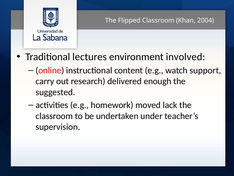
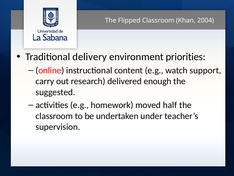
lectures: lectures -> delivery
involved: involved -> priorities
lack: lack -> half
